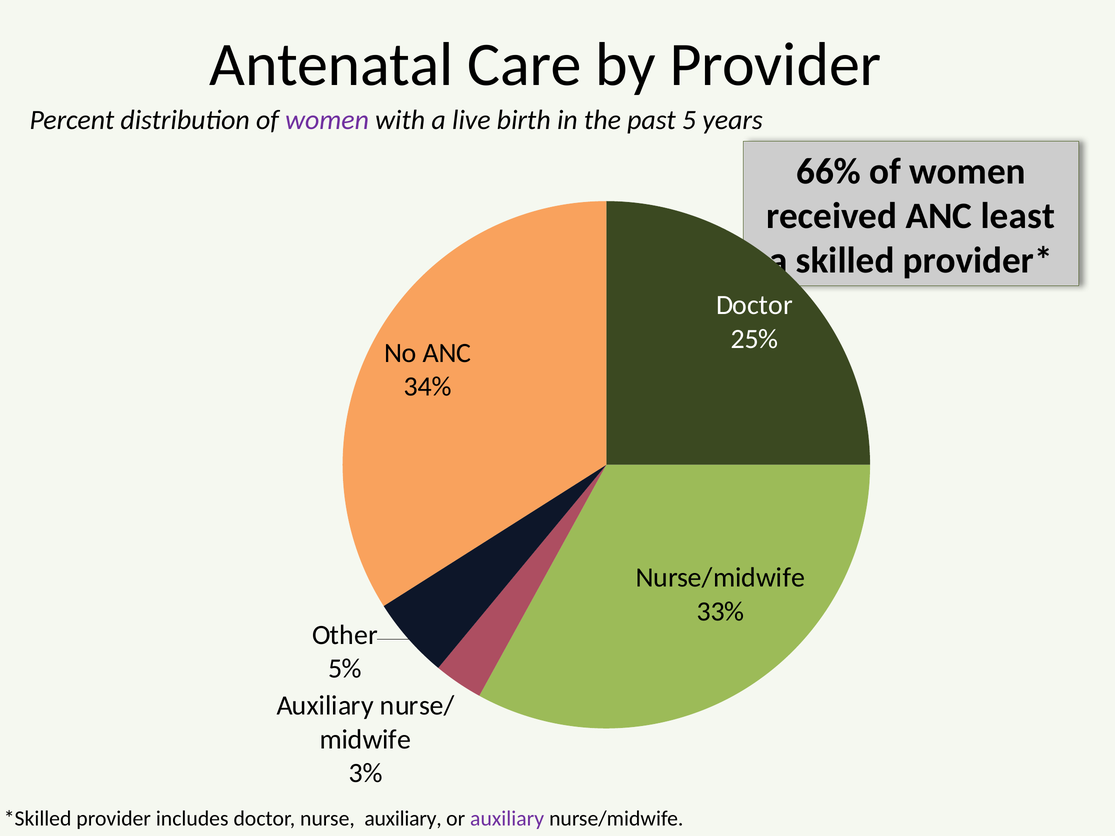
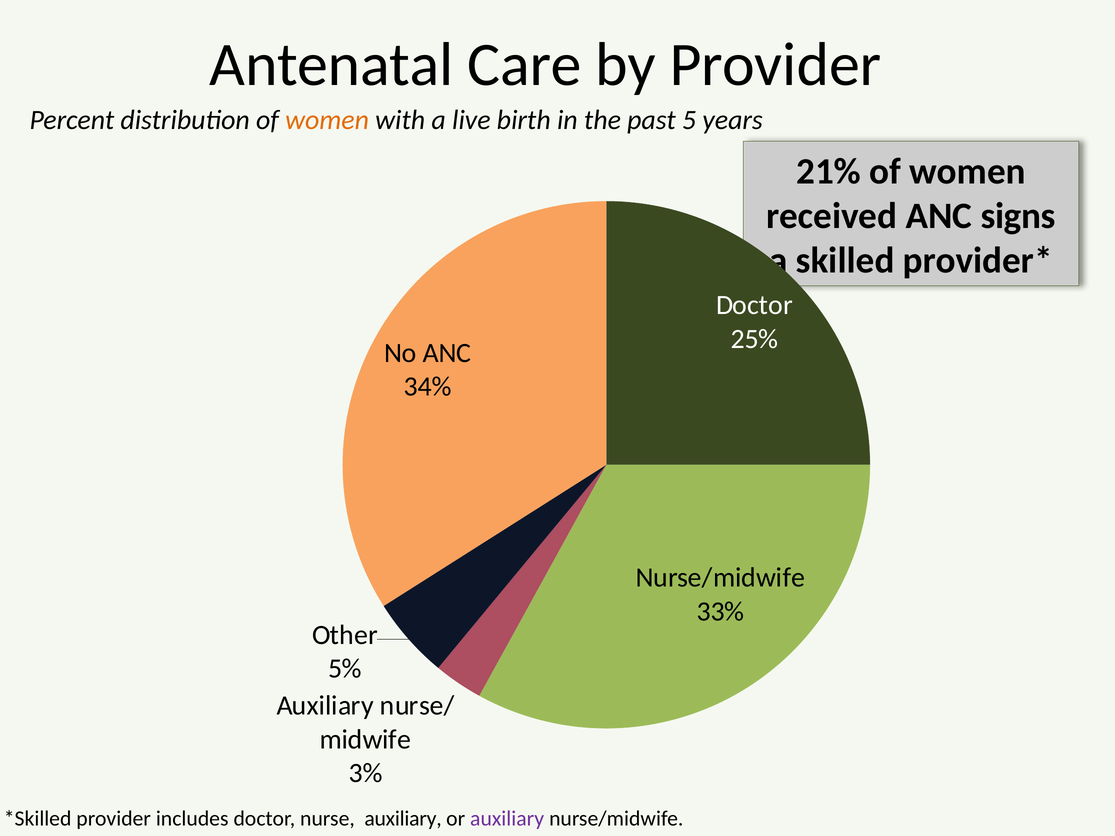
women at (327, 120) colour: purple -> orange
66%: 66% -> 21%
least: least -> signs
